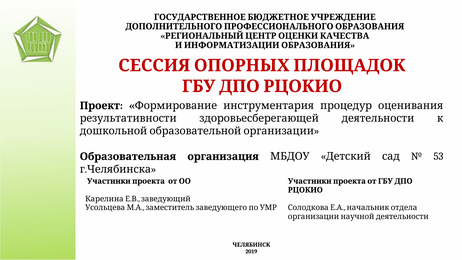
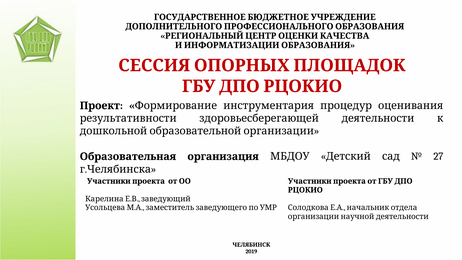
53: 53 -> 27
